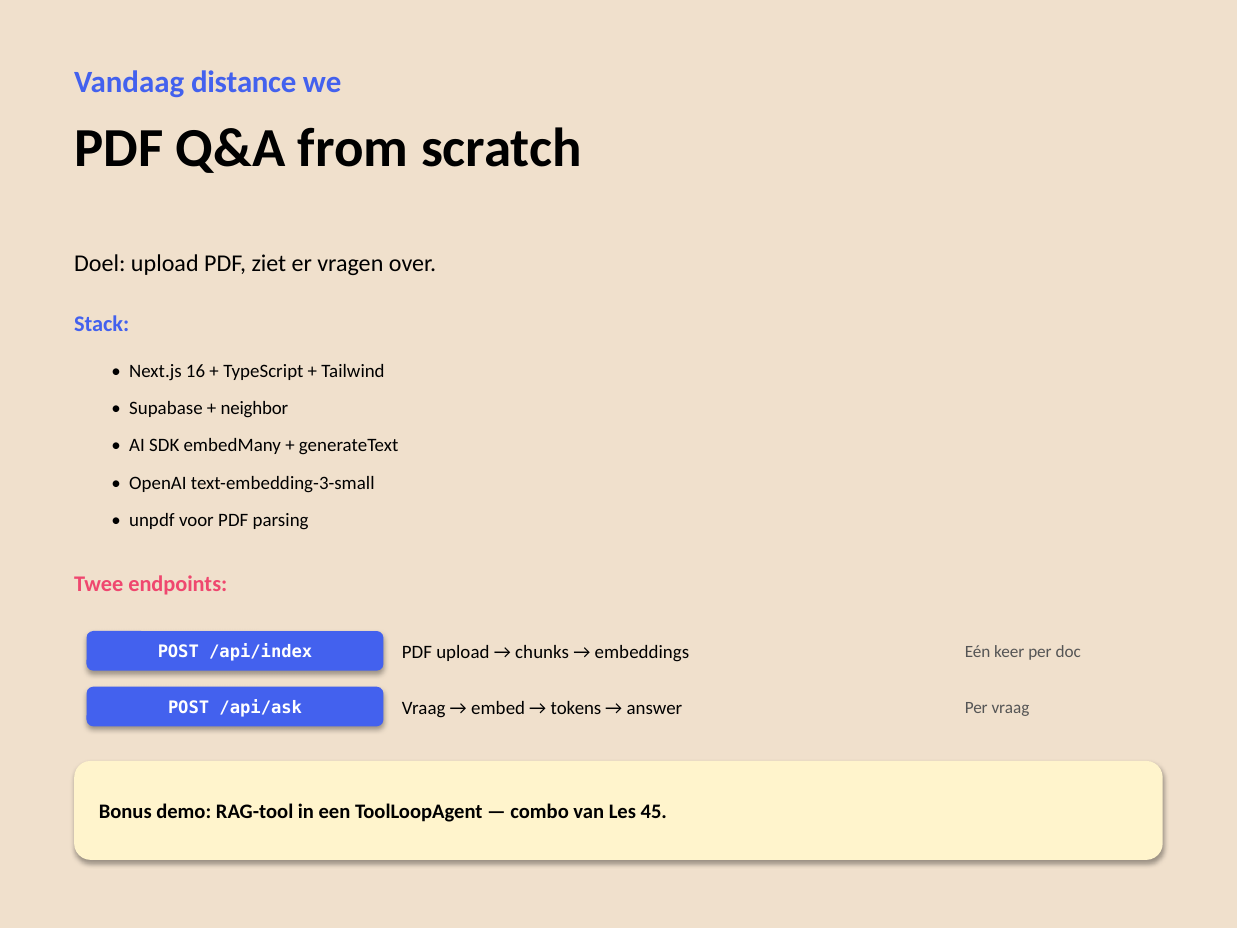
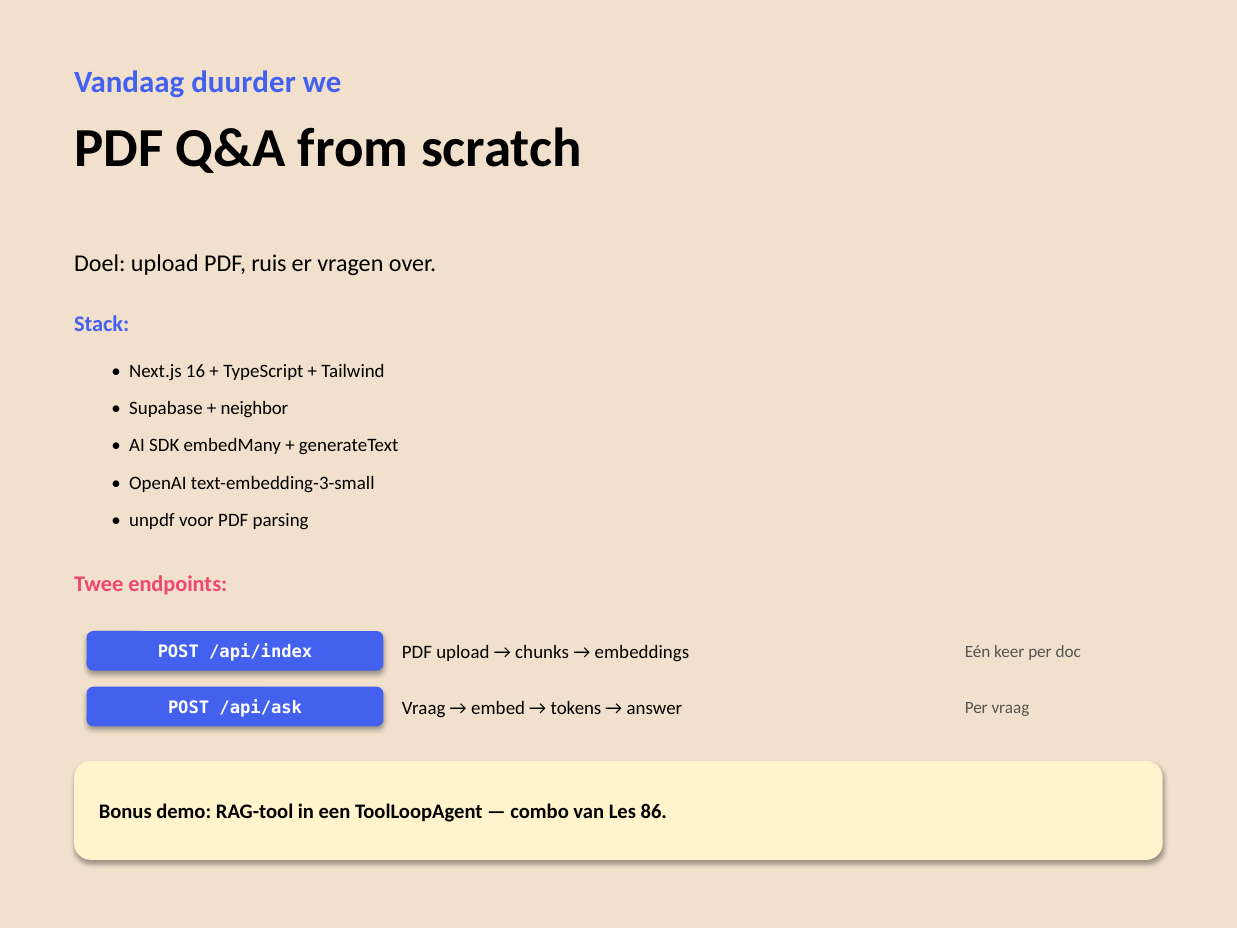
distance: distance -> duurder
ziet: ziet -> ruis
45: 45 -> 86
